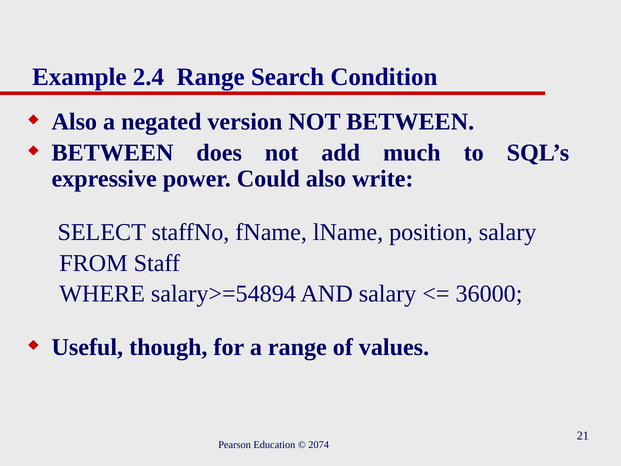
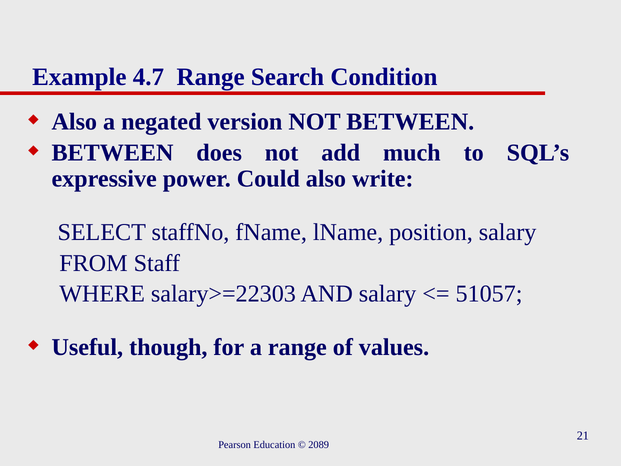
2.4: 2.4 -> 4.7
salary>=54894: salary>=54894 -> salary>=22303
36000: 36000 -> 51057
2074: 2074 -> 2089
